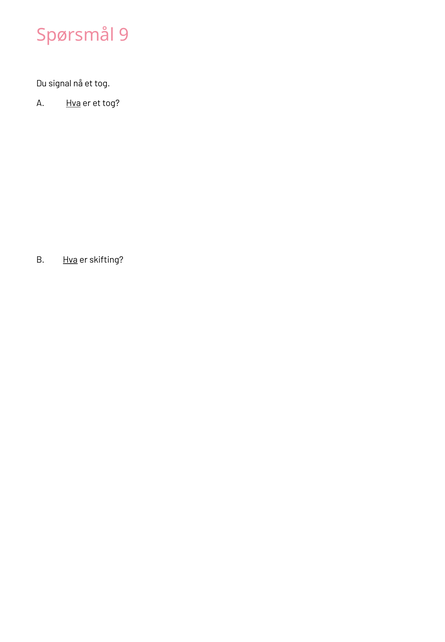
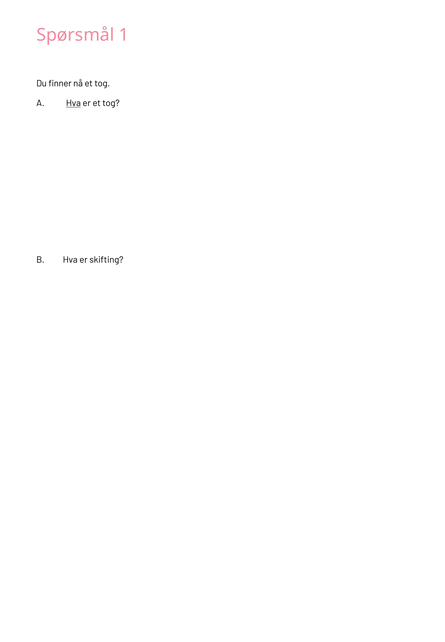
9: 9 -> 1
signal: signal -> finner
Hva at (70, 260) underline: present -> none
